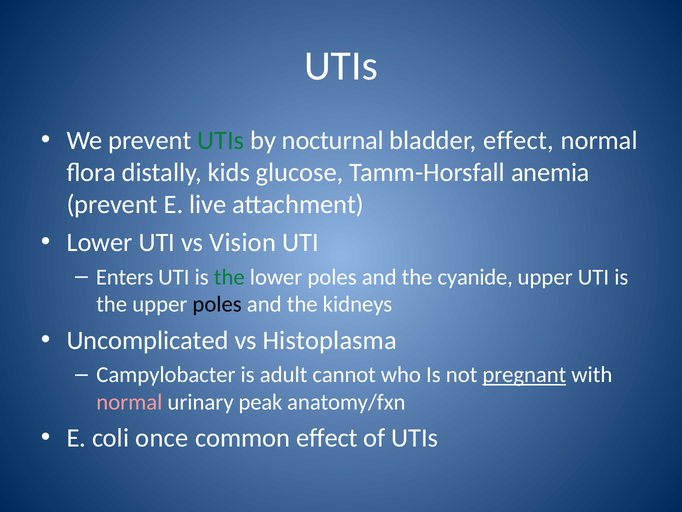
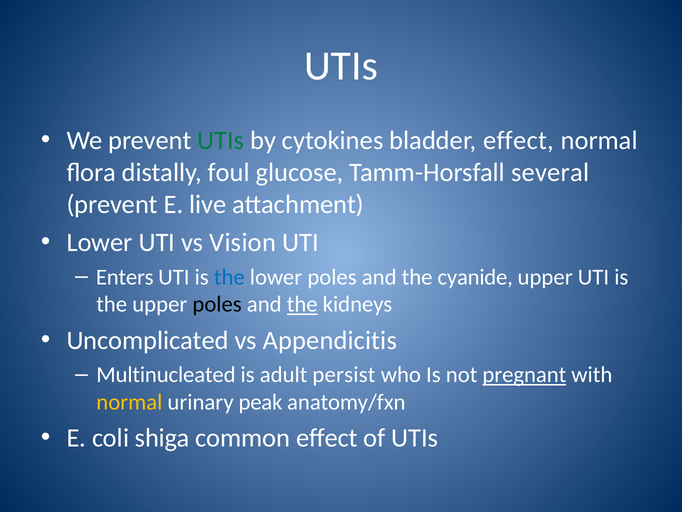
nocturnal: nocturnal -> cytokines
kids: kids -> foul
anemia: anemia -> several
the at (229, 277) colour: green -> blue
the at (302, 304) underline: none -> present
Histoplasma: Histoplasma -> Appendicitis
Campylobacter: Campylobacter -> Multinucleated
cannot: cannot -> persist
normal at (129, 402) colour: pink -> yellow
once: once -> shiga
